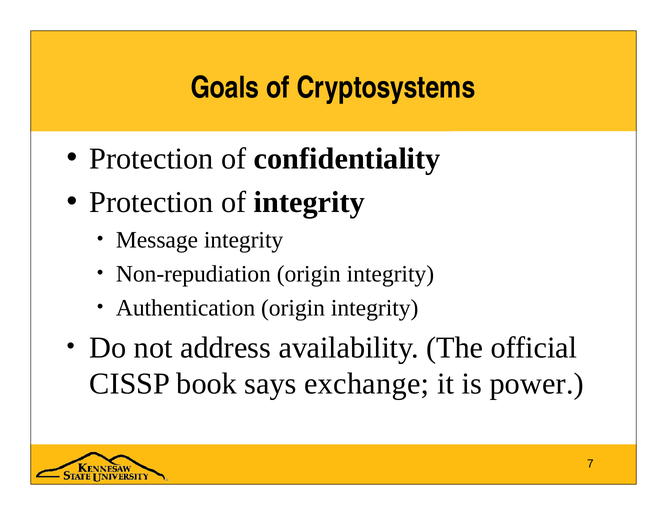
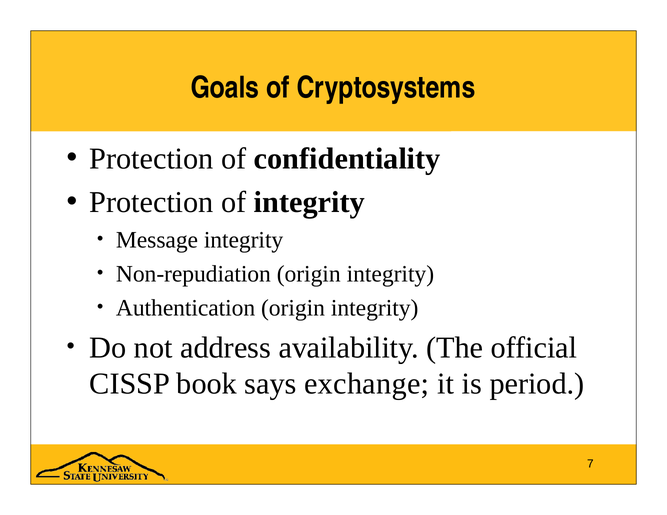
power: power -> period
